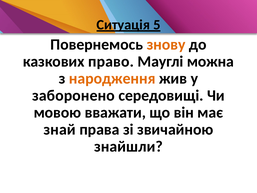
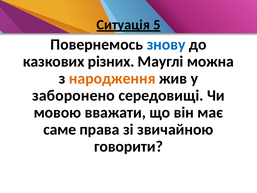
знову colour: orange -> blue
право: право -> різних
знай: знай -> саме
знайшли: знайшли -> говорити
